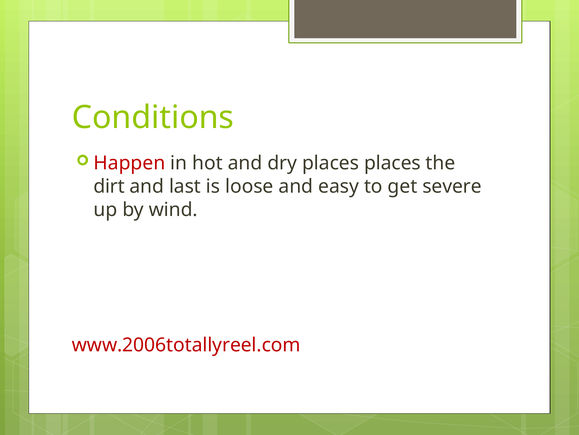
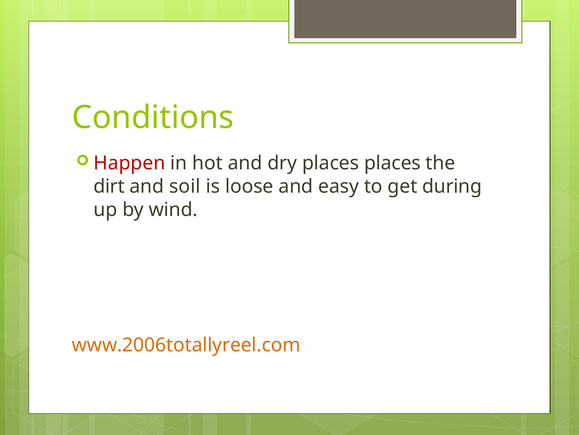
last: last -> soil
severe: severe -> during
www.2006totallyreel.com colour: red -> orange
